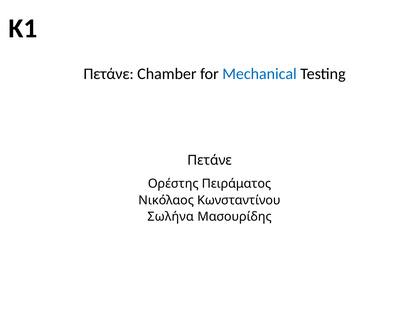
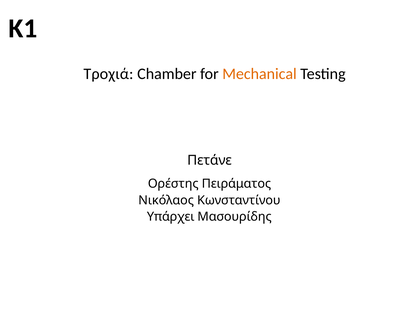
Πετάνε at (109, 74): Πετάνε -> Τροχιά
Mechanical colour: blue -> orange
Σωλήνα: Σωλήνα -> Υπάρχει
